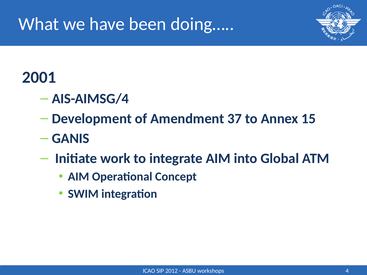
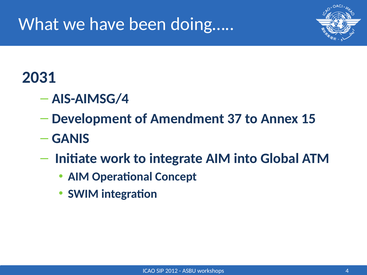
2001: 2001 -> 2031
